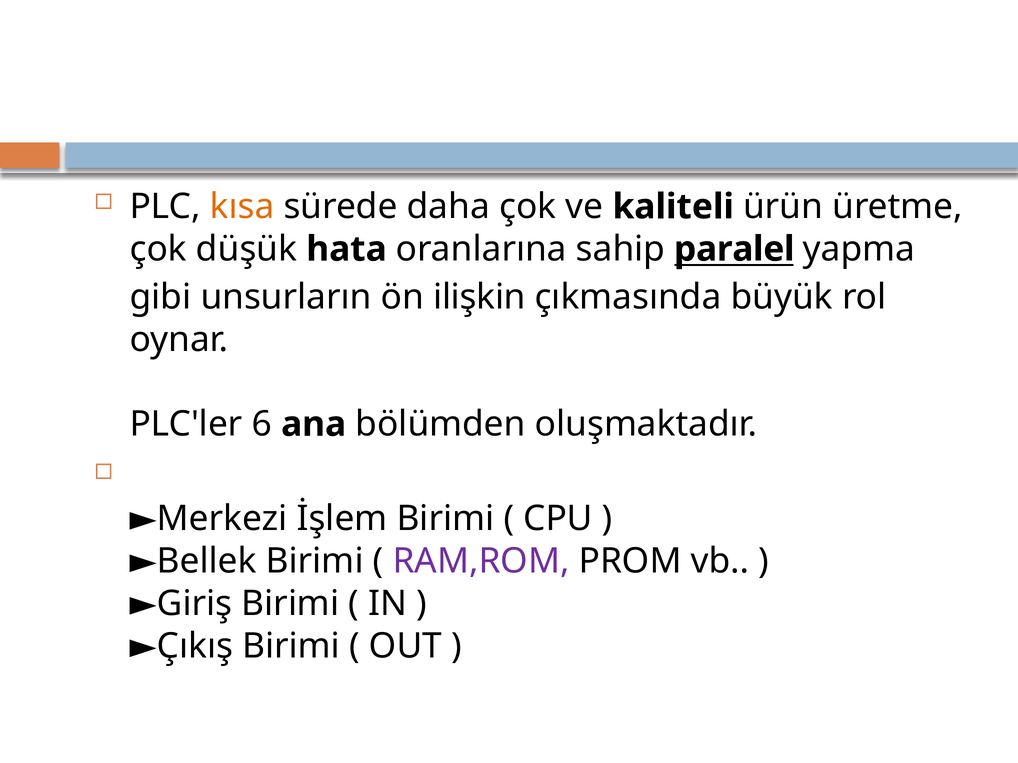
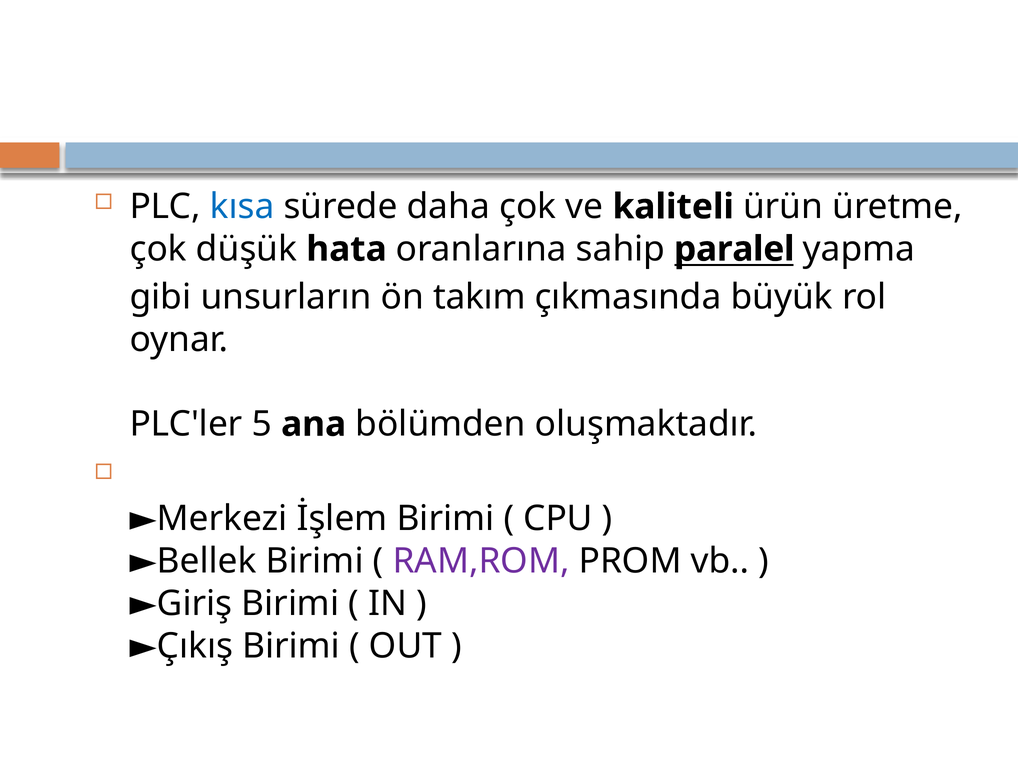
kısa colour: orange -> blue
ilişkin: ilişkin -> takım
6: 6 -> 5
